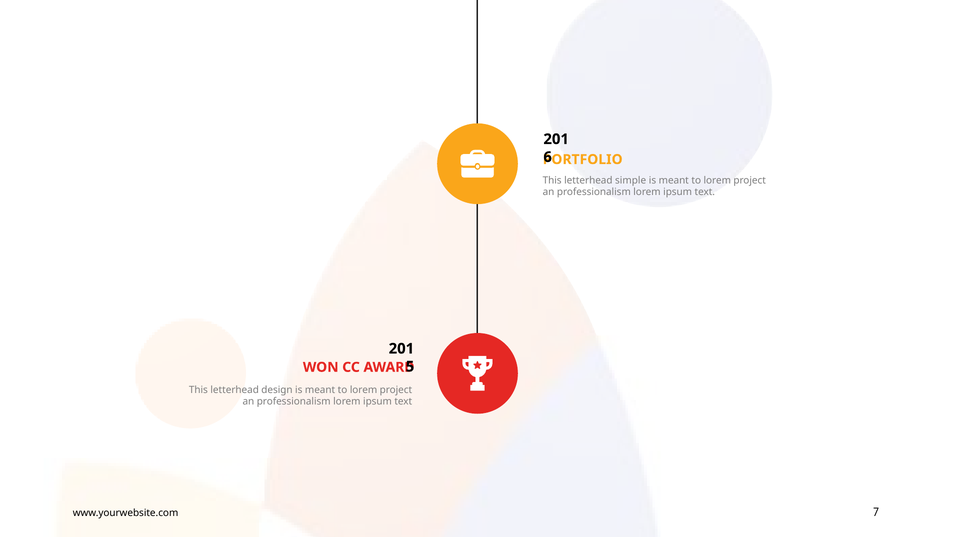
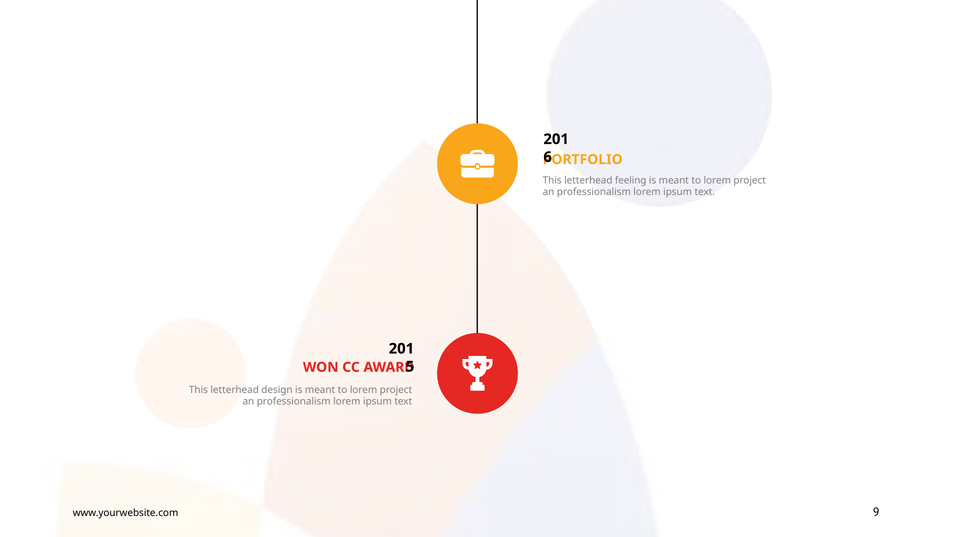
simple: simple -> feeling
7: 7 -> 9
